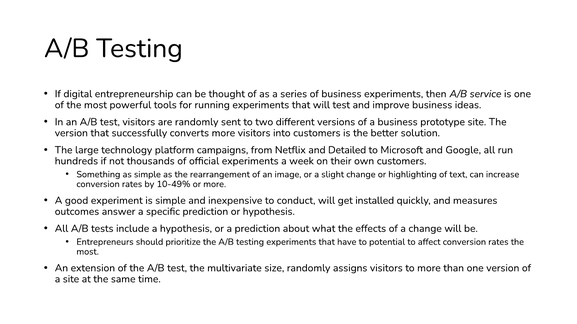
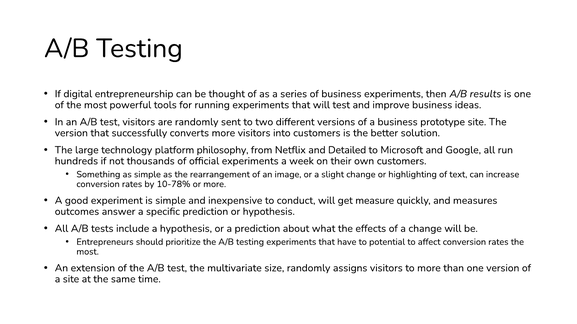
service: service -> results
campaigns: campaigns -> philosophy
10-49%: 10-49% -> 10-78%
installed: installed -> measure
